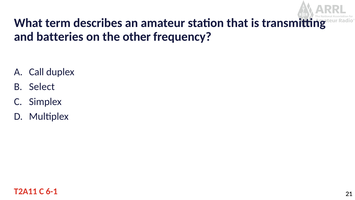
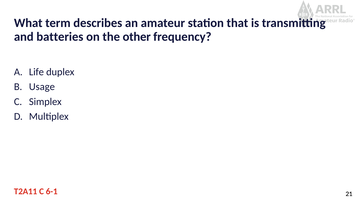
Call: Call -> Life
Select: Select -> Usage
